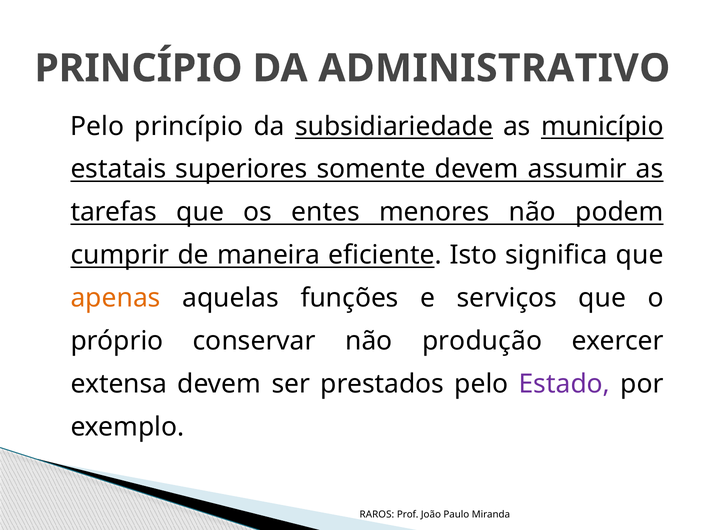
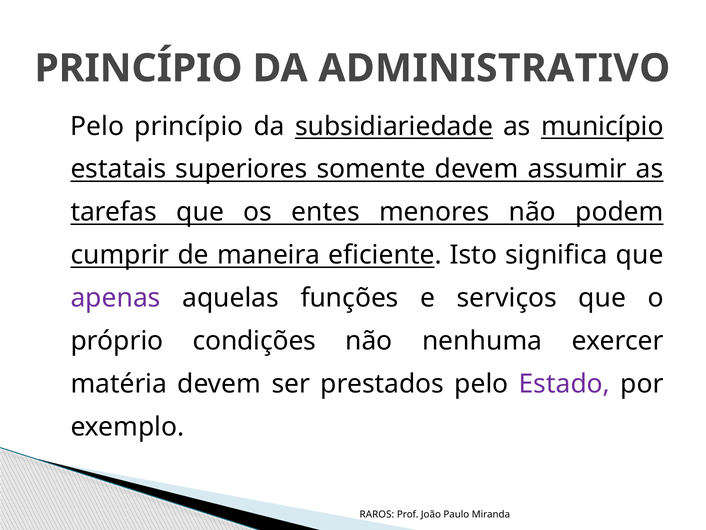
apenas colour: orange -> purple
conservar: conservar -> condições
produção: produção -> nenhuma
extensa: extensa -> matéria
